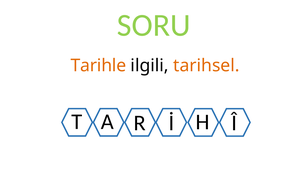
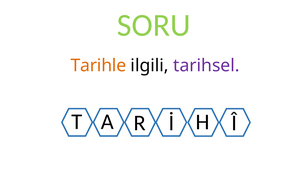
tarihsel colour: orange -> purple
